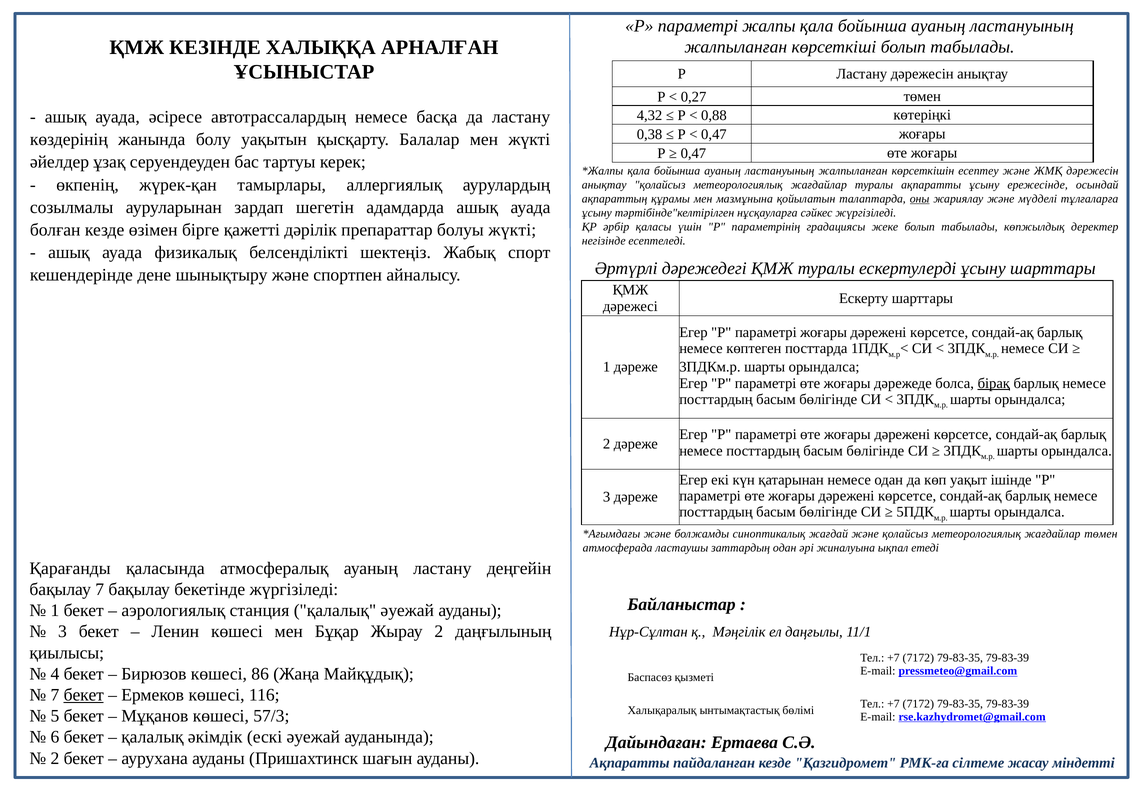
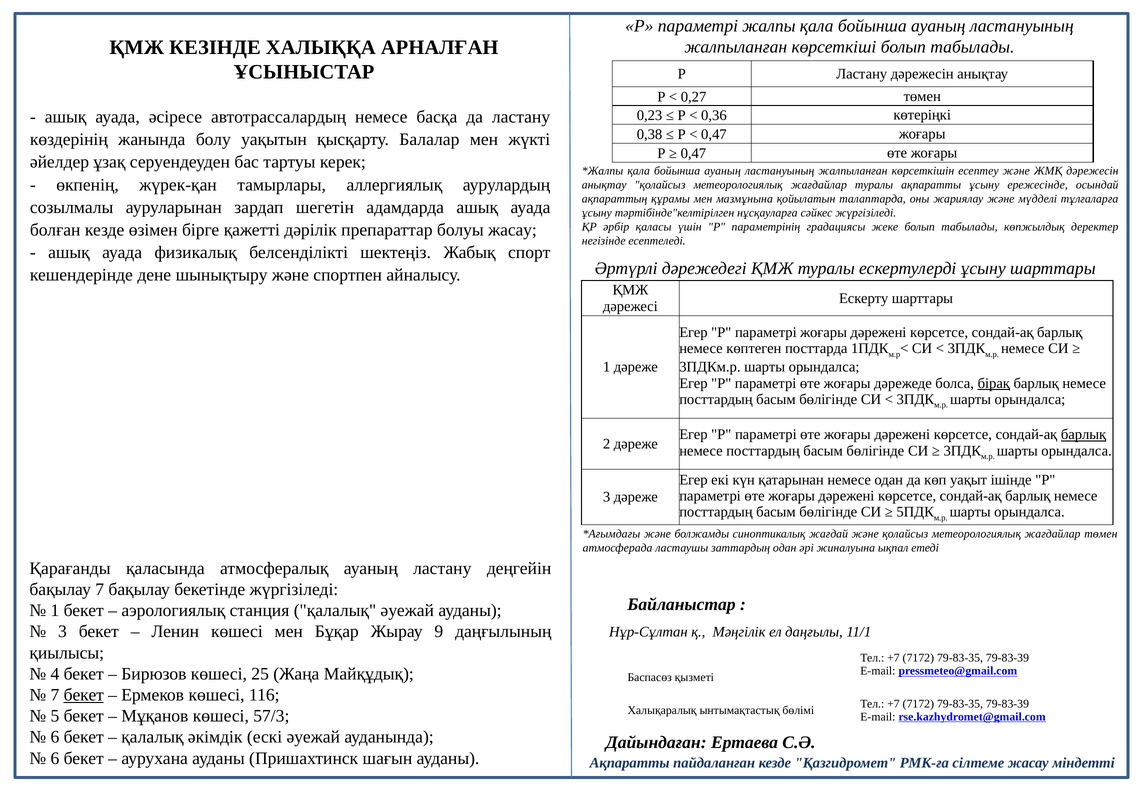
4,32: 4,32 -> 0,23
0,88: 0,88 -> 0,36
оны underline: present -> none
болуы жүкті: жүкті -> жасау
барлық at (1084, 435) underline: none -> present
Жырау 2: 2 -> 9
86: 86 -> 25
2 at (55, 759): 2 -> 6
